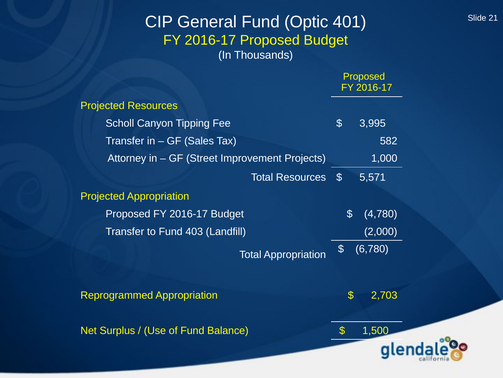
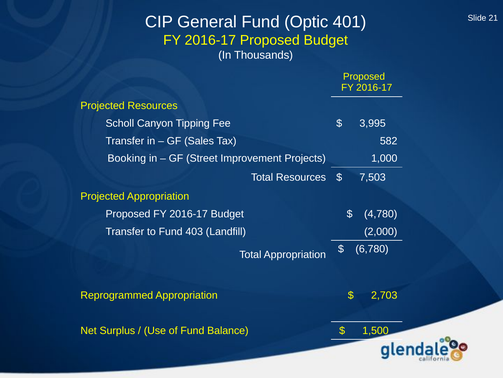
Attorney: Attorney -> Booking
5,571: 5,571 -> 7,503
